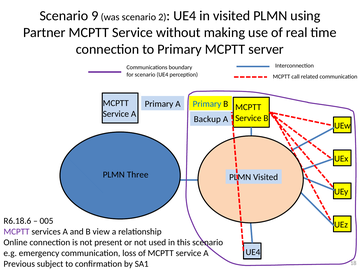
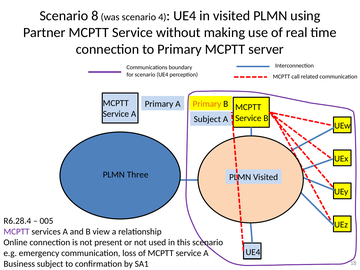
9: 9 -> 8
2: 2 -> 4
Primary at (207, 104) colour: blue -> orange
Backup at (207, 119): Backup -> Subject
R6.18.6: R6.18.6 -> R6.28.4
Previous: Previous -> Business
